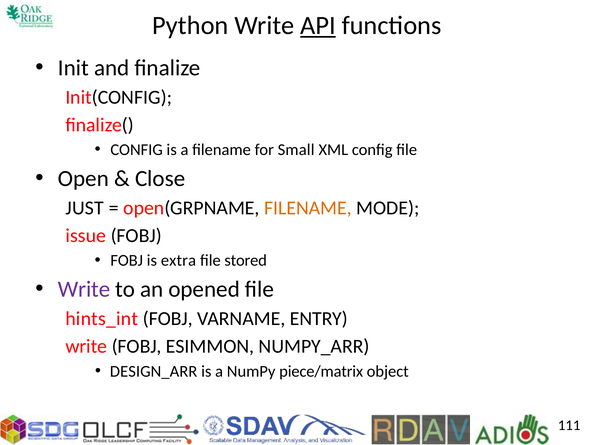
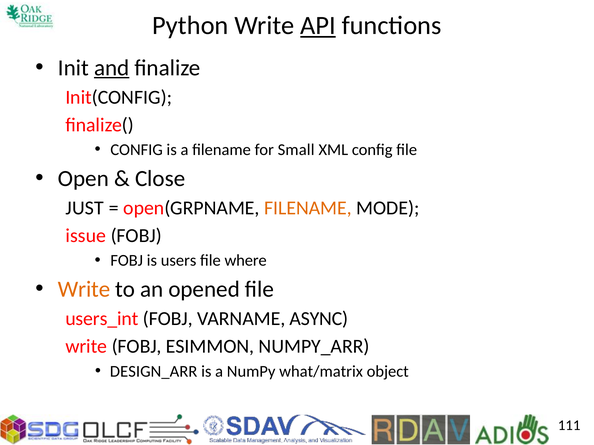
and underline: none -> present
extra: extra -> users
stored: stored -> where
Write at (84, 290) colour: purple -> orange
hints_int: hints_int -> users_int
ENTRY: ENTRY -> ASYNC
piece/matrix: piece/matrix -> what/matrix
